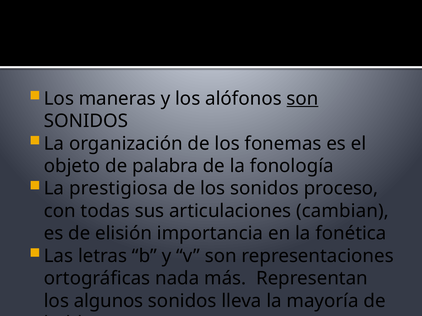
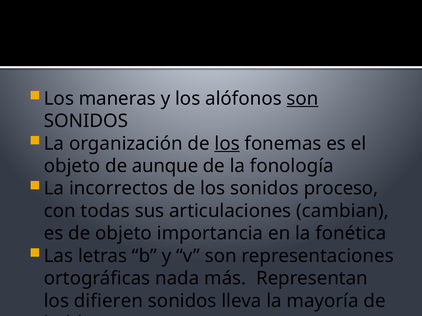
los at (227, 144) underline: none -> present
palabra: palabra -> aunque
prestigiosa: prestigiosa -> incorrectos
de elisión: elisión -> objeto
algunos: algunos -> difieren
